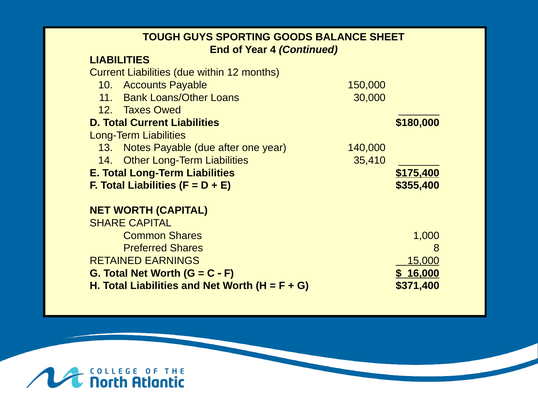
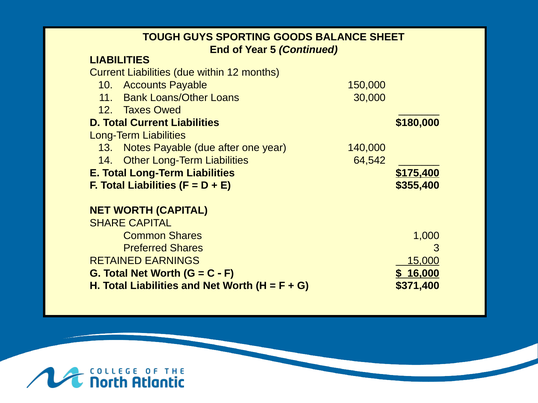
4: 4 -> 5
35,410: 35,410 -> 64,542
8: 8 -> 3
